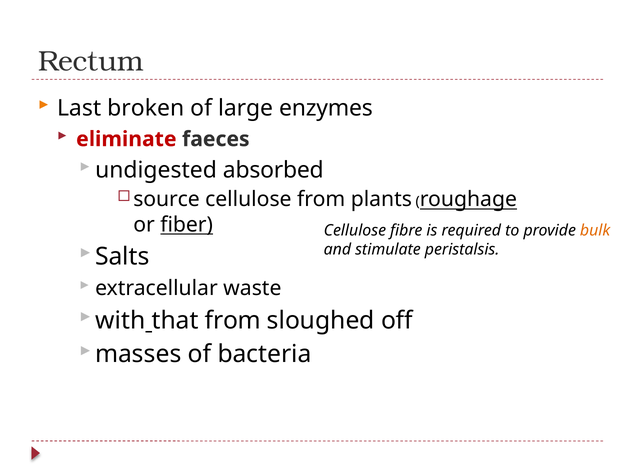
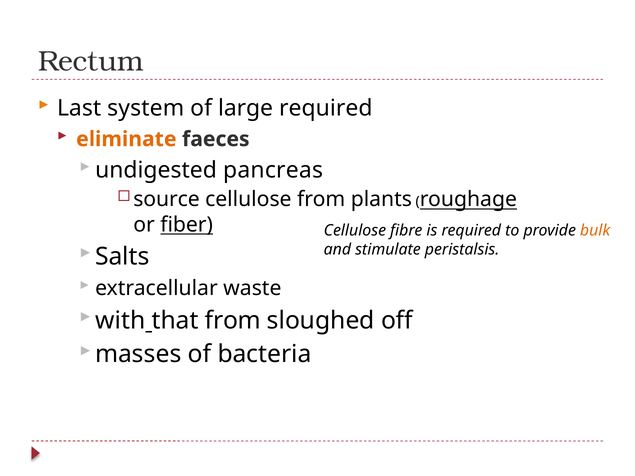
broken: broken -> system
large enzymes: enzymes -> required
eliminate colour: red -> orange
absorbed: absorbed -> pancreas
